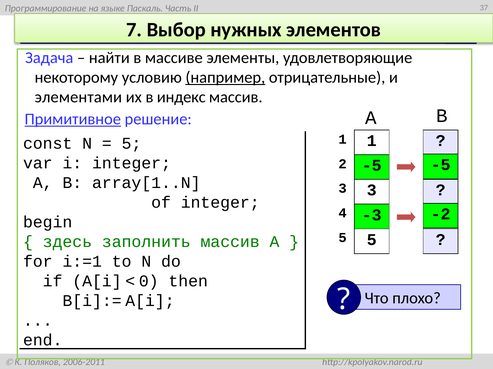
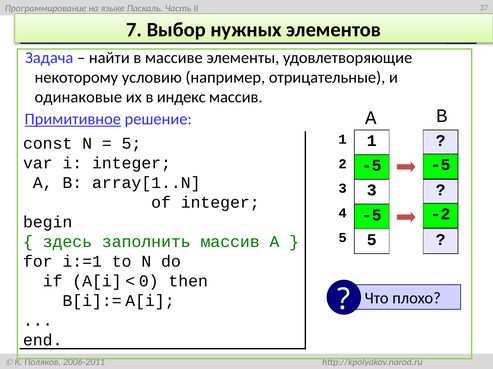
например underline: present -> none
элементами: элементами -> одинаковые
-3 at (372, 215): -3 -> -5
